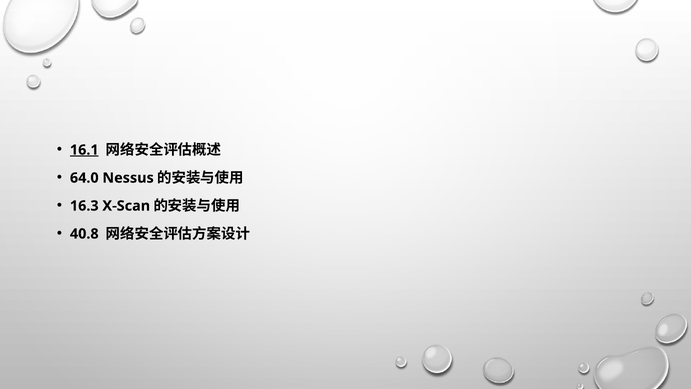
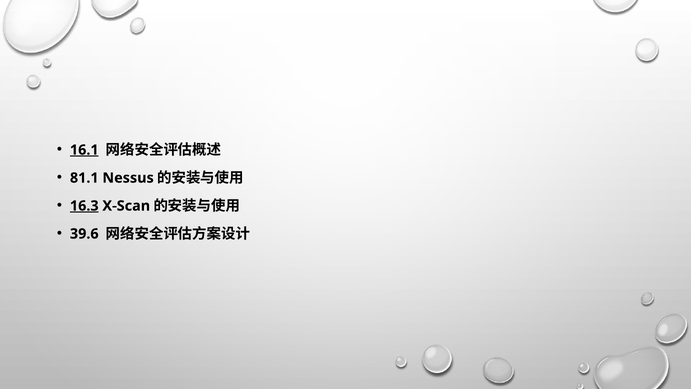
64.0: 64.0 -> 81.1
16.3 underline: none -> present
40.8: 40.8 -> 39.6
